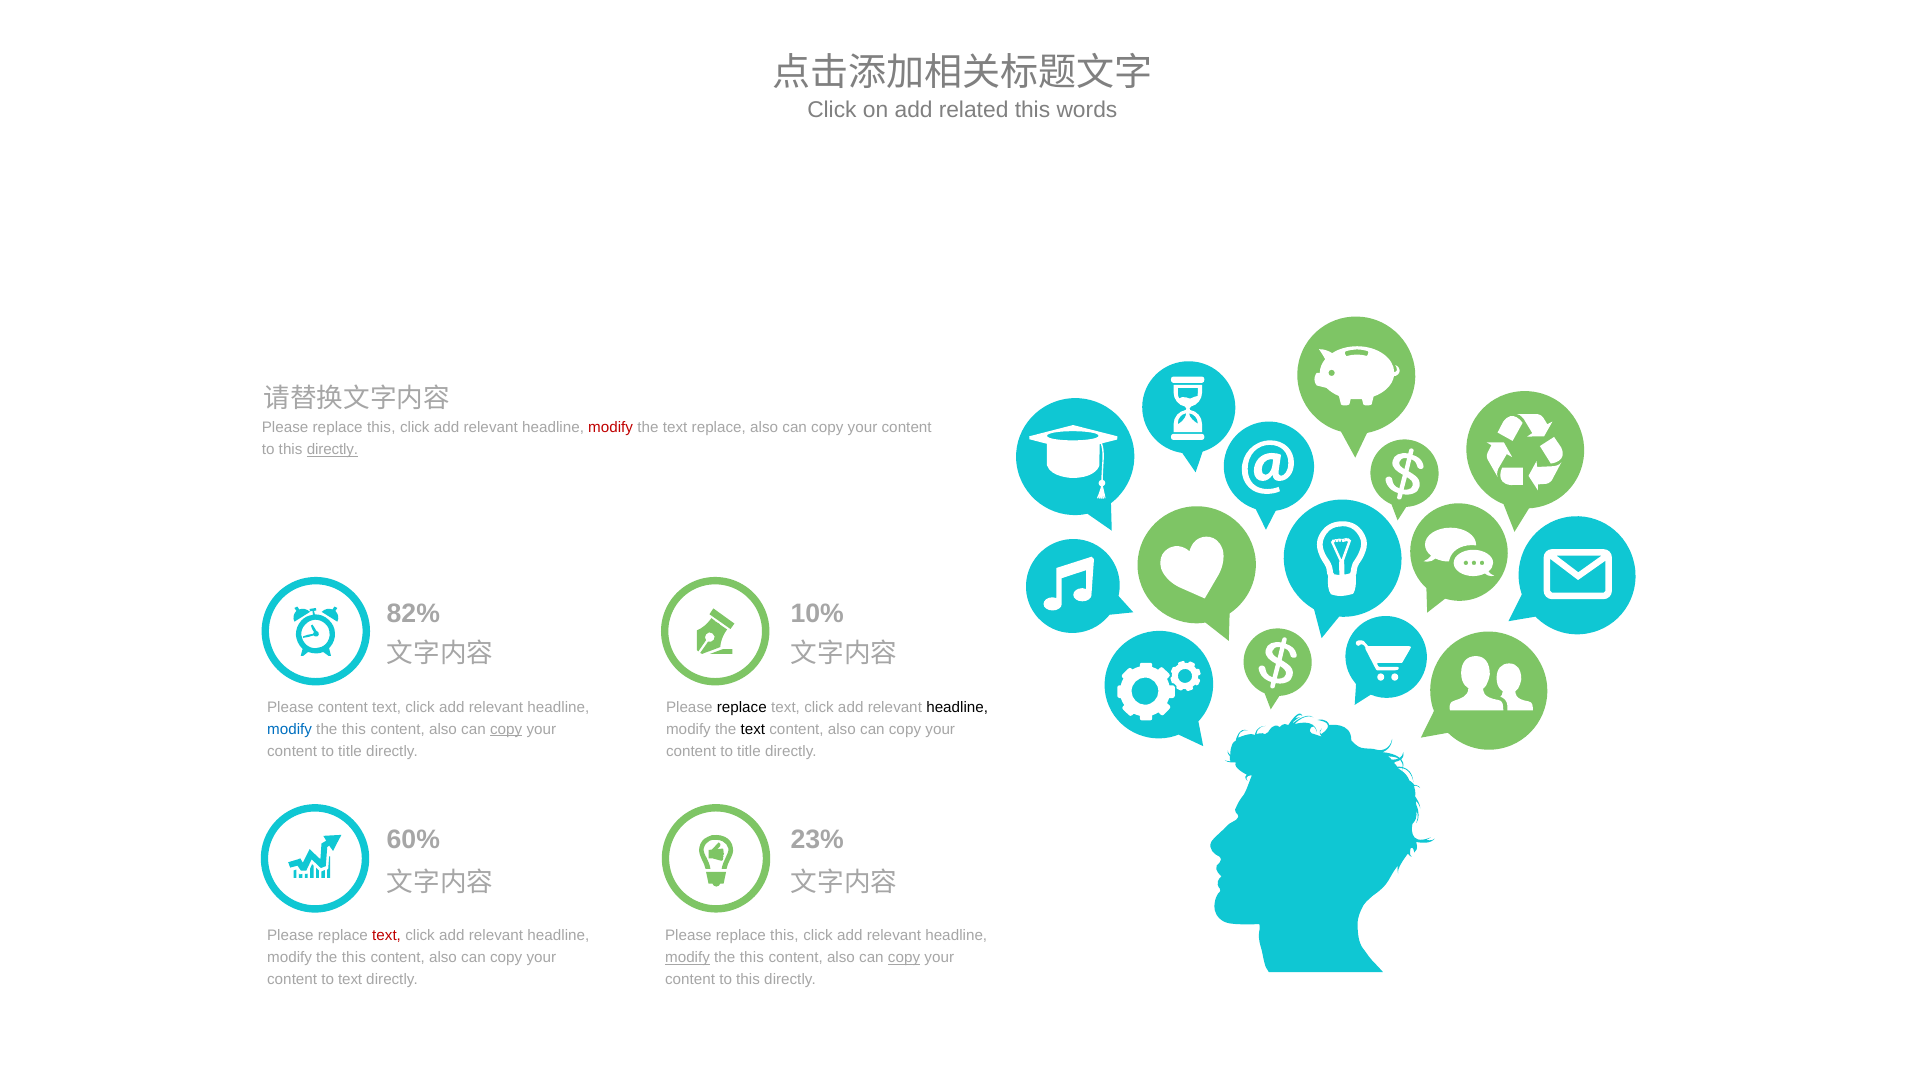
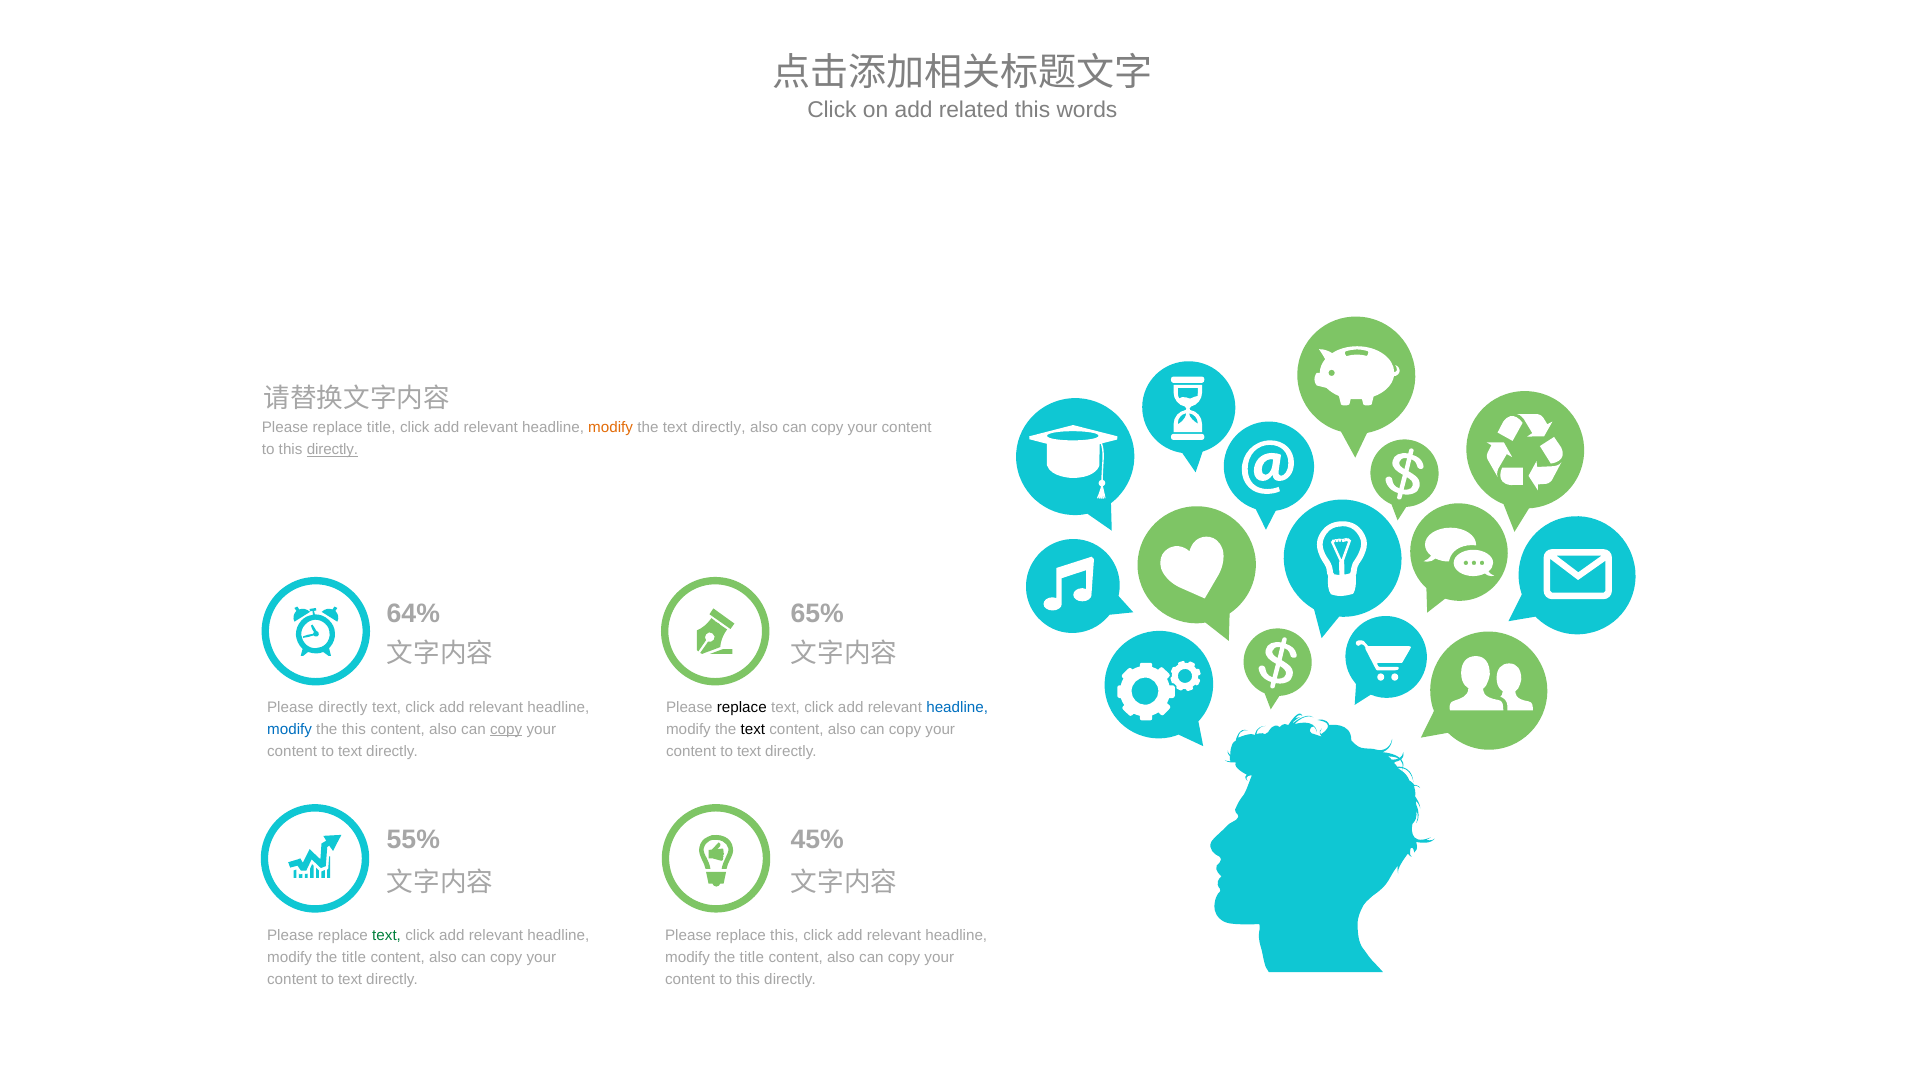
this at (381, 428): this -> title
modify at (611, 428) colour: red -> orange
the text replace: replace -> directly
82%: 82% -> 64%
10%: 10% -> 65%
Please content: content -> directly
headline at (957, 707) colour: black -> blue
title at (350, 751): title -> text
title at (749, 751): title -> text
60%: 60% -> 55%
23%: 23% -> 45%
text at (387, 935) colour: red -> green
this at (354, 957): this -> title
modify at (688, 957) underline: present -> none
this at (752, 957): this -> title
copy at (904, 957) underline: present -> none
